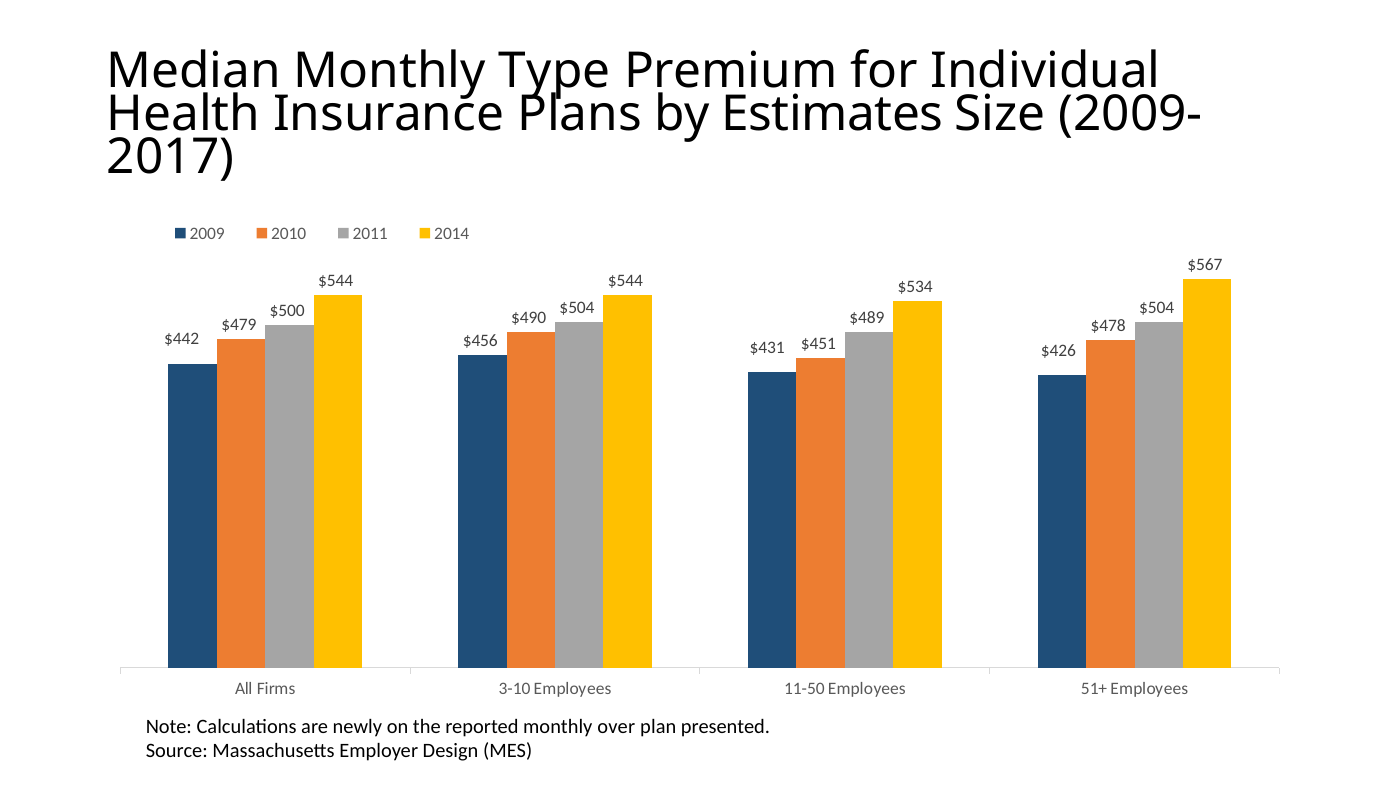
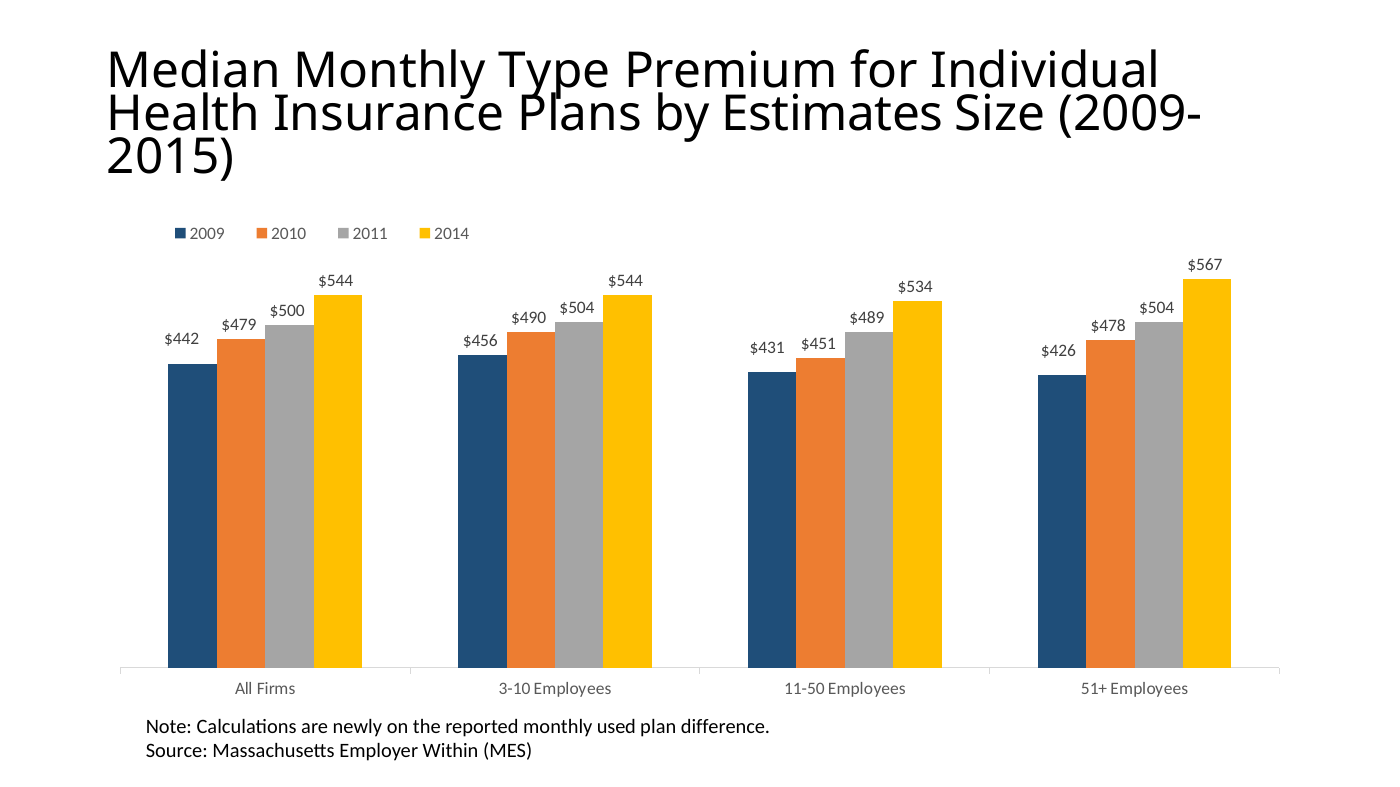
2017: 2017 -> 2015
over: over -> used
presented: presented -> difference
Design: Design -> Within
